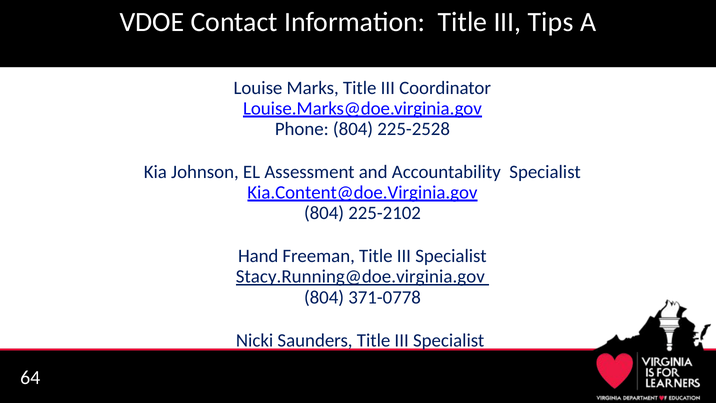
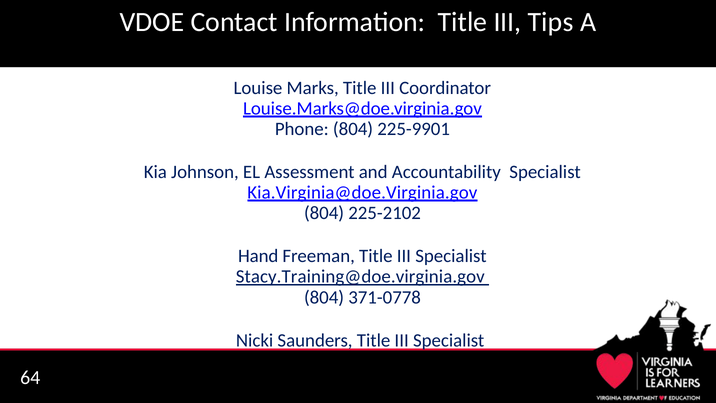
225-2528: 225-2528 -> 225-9901
Kia.Content@doe.Virginia.gov: Kia.Content@doe.Virginia.gov -> Kia.Virginia@doe.Virginia.gov
Stacy.Running@doe.virginia.gov: Stacy.Running@doe.virginia.gov -> Stacy.Training@doe.virginia.gov
